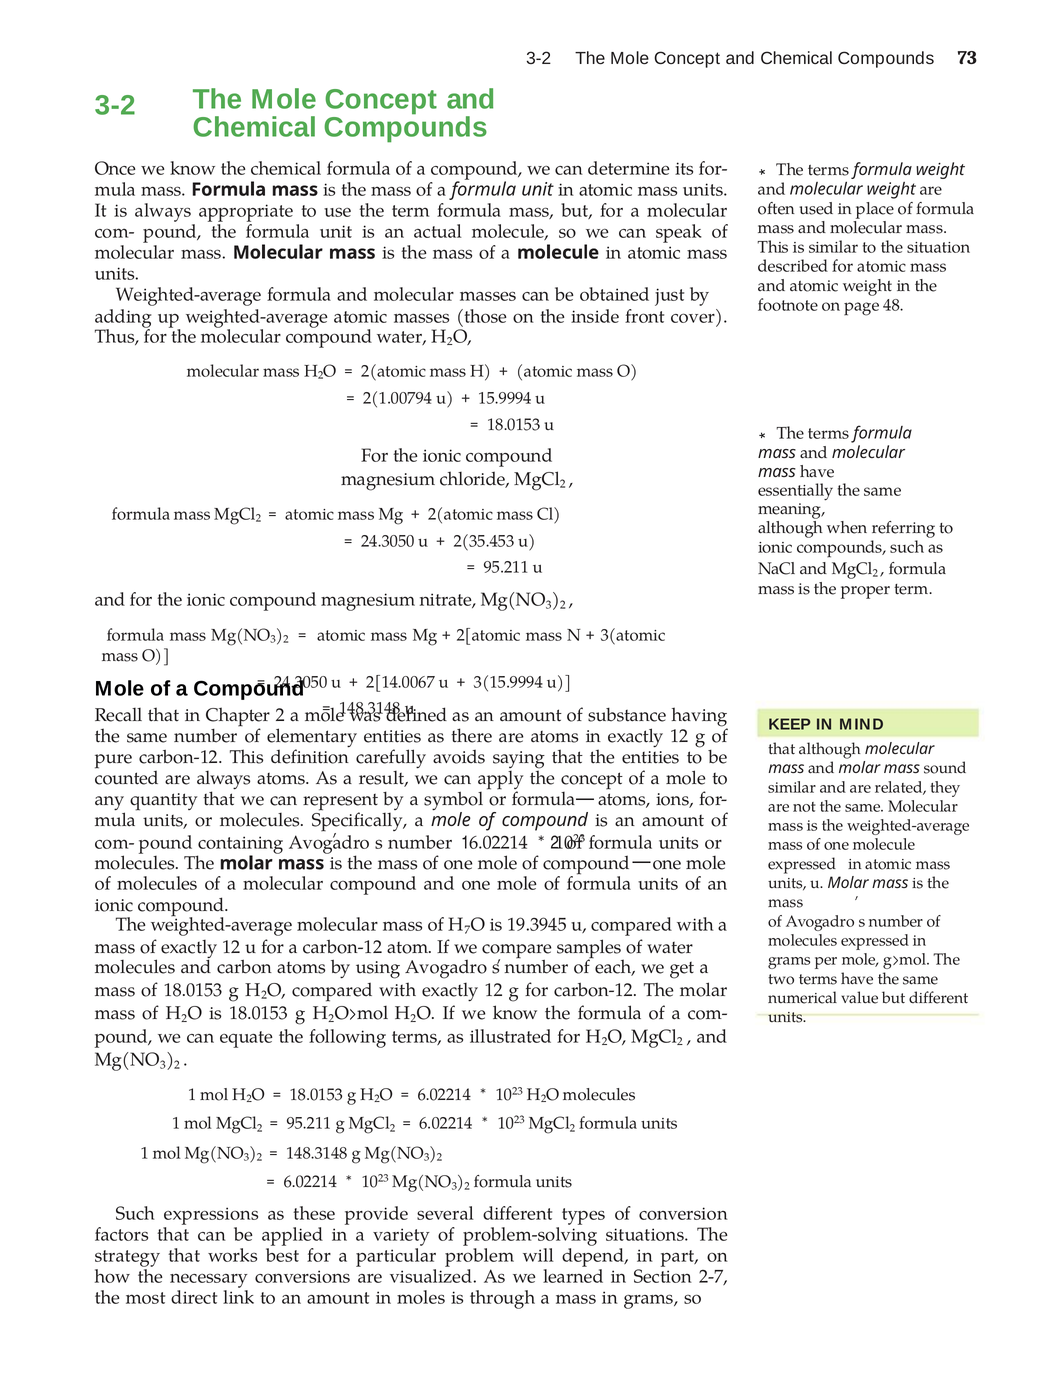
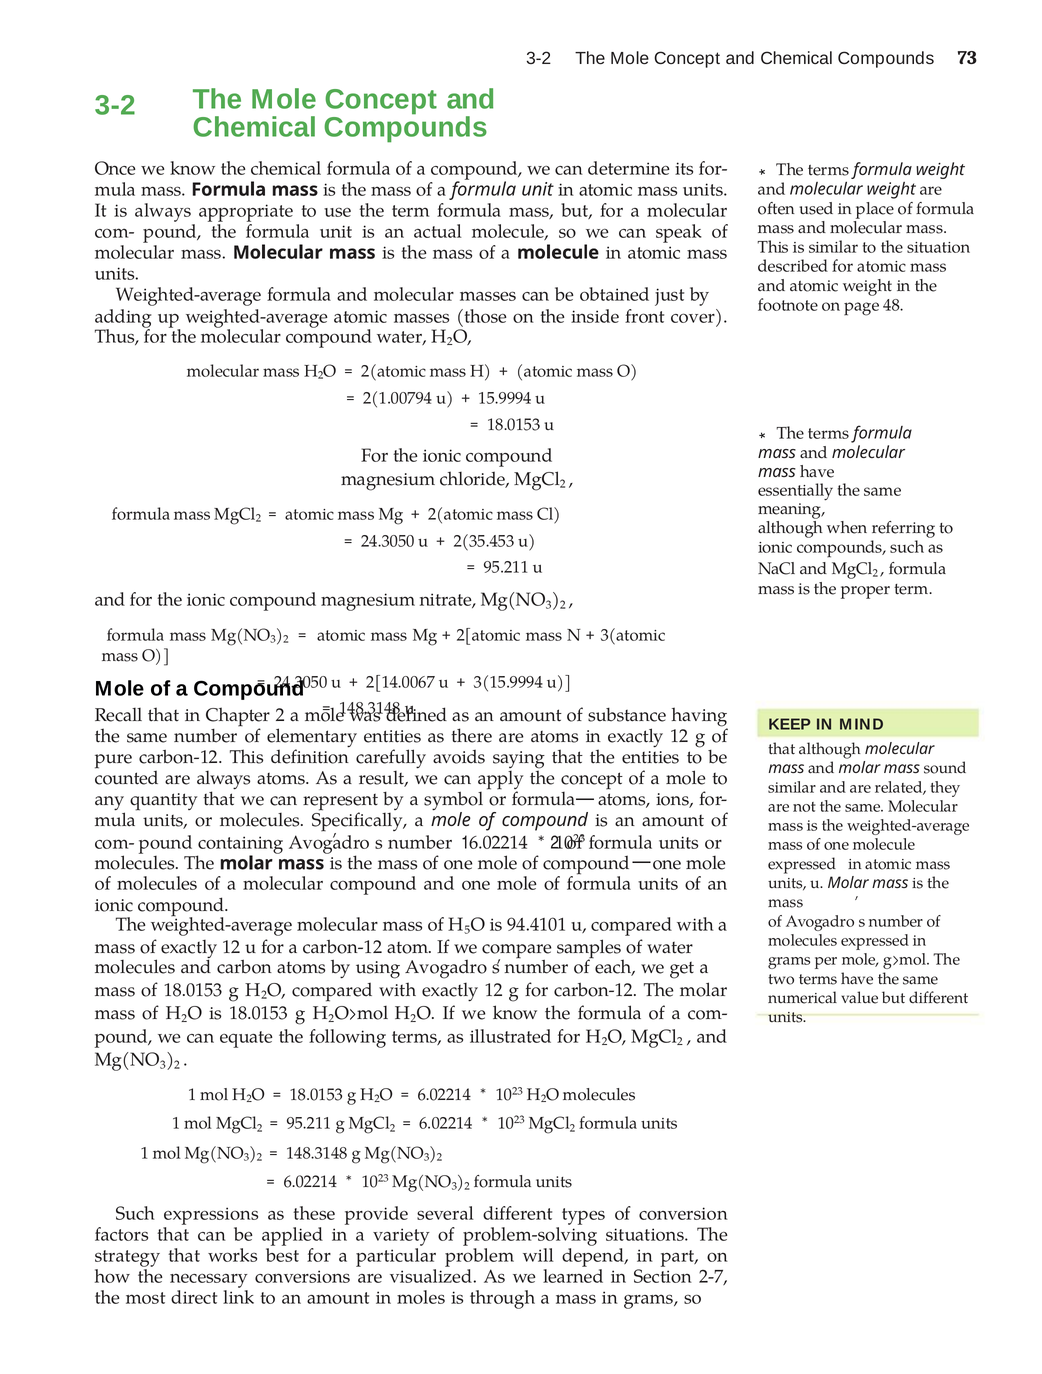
7: 7 -> 5
19.3945: 19.3945 -> 94.4101
